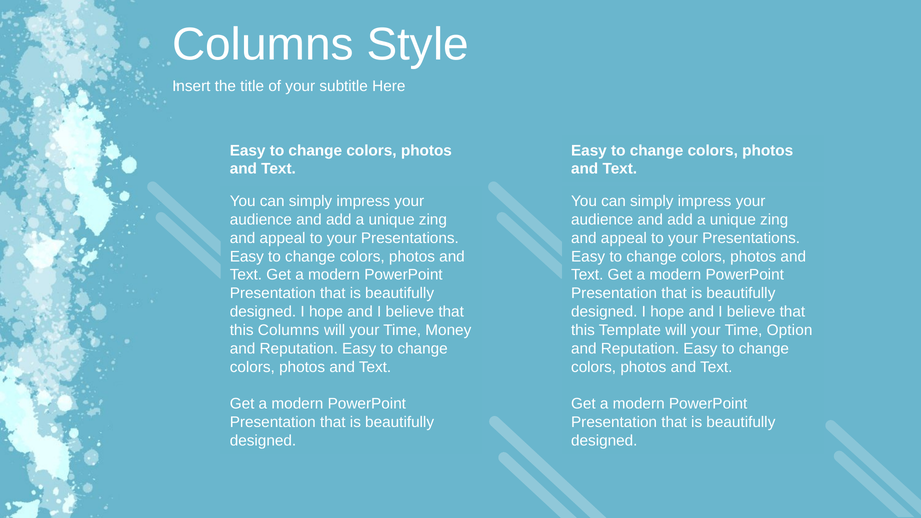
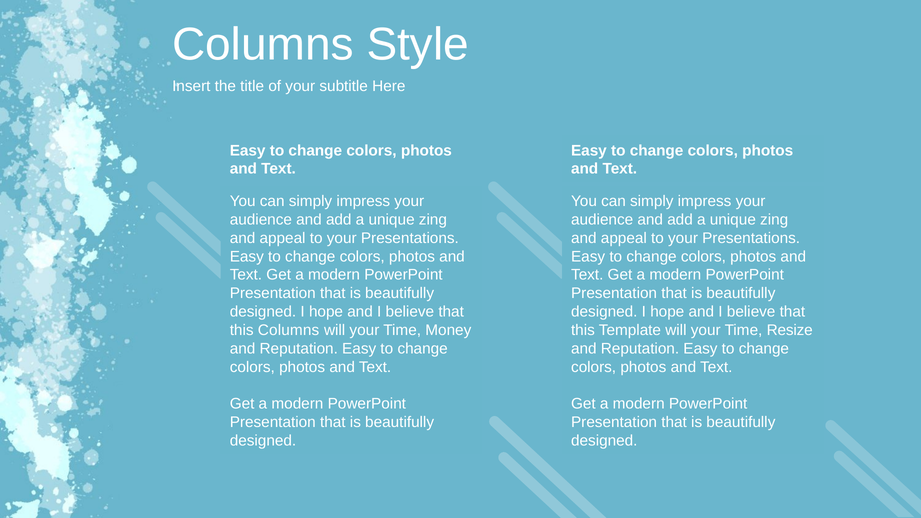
Option: Option -> Resize
